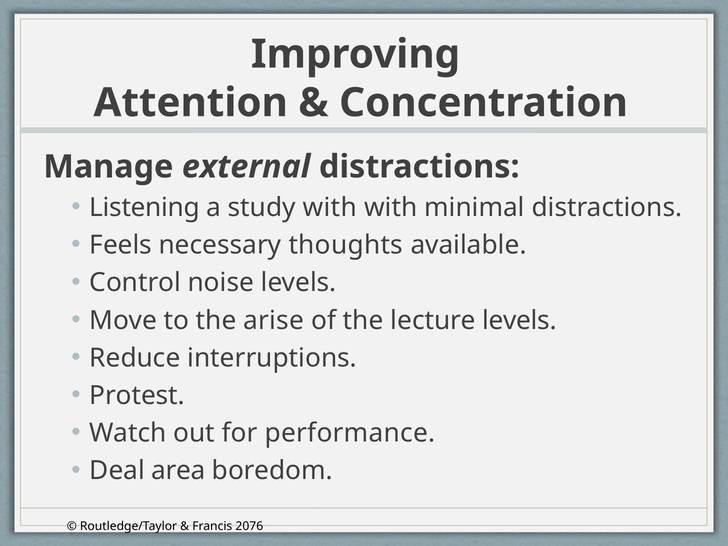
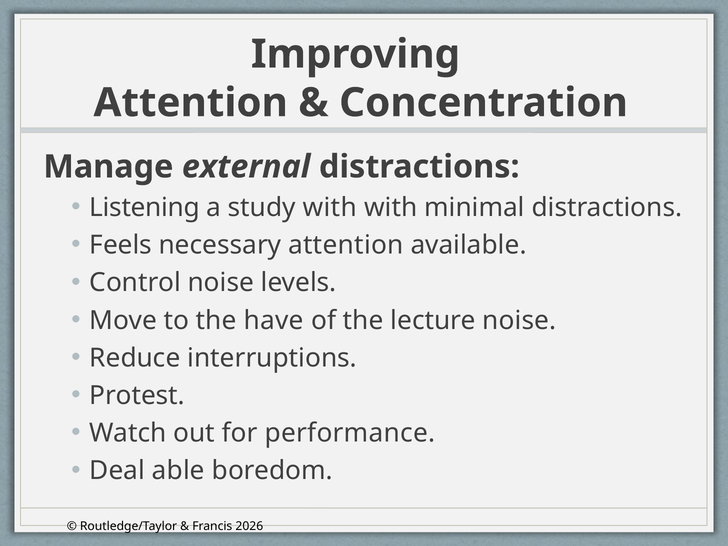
necessary thoughts: thoughts -> attention
arise: arise -> have
lecture levels: levels -> noise
area: area -> able
2076: 2076 -> 2026
